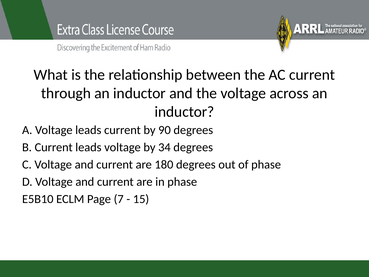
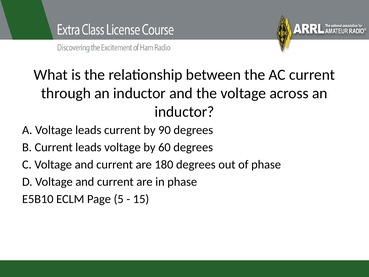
34: 34 -> 60
7: 7 -> 5
